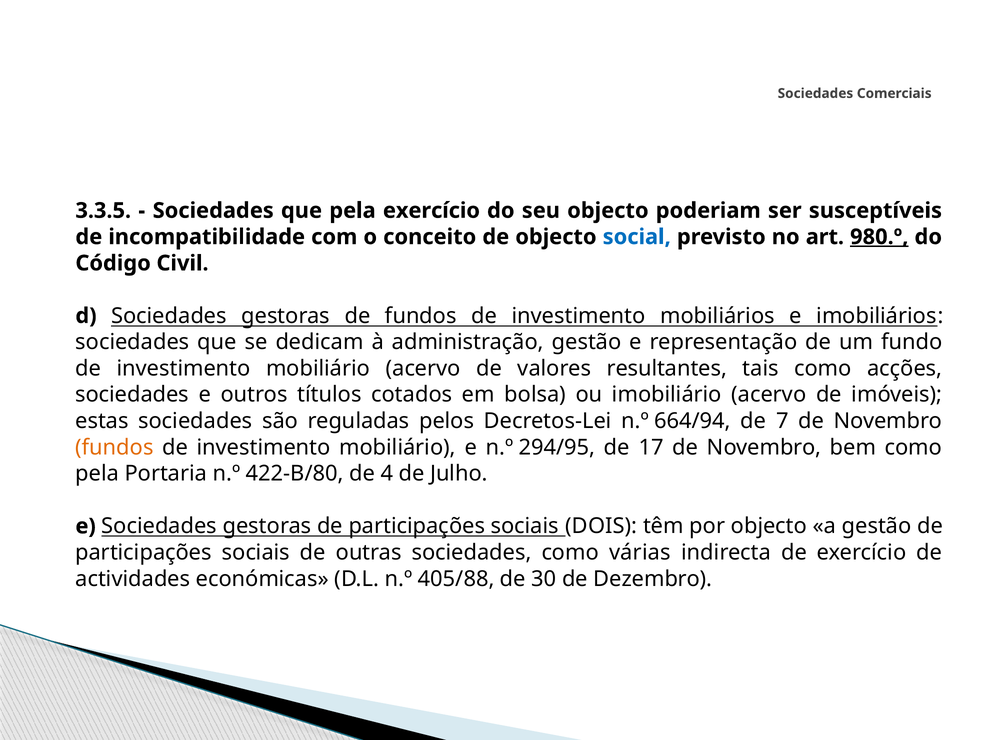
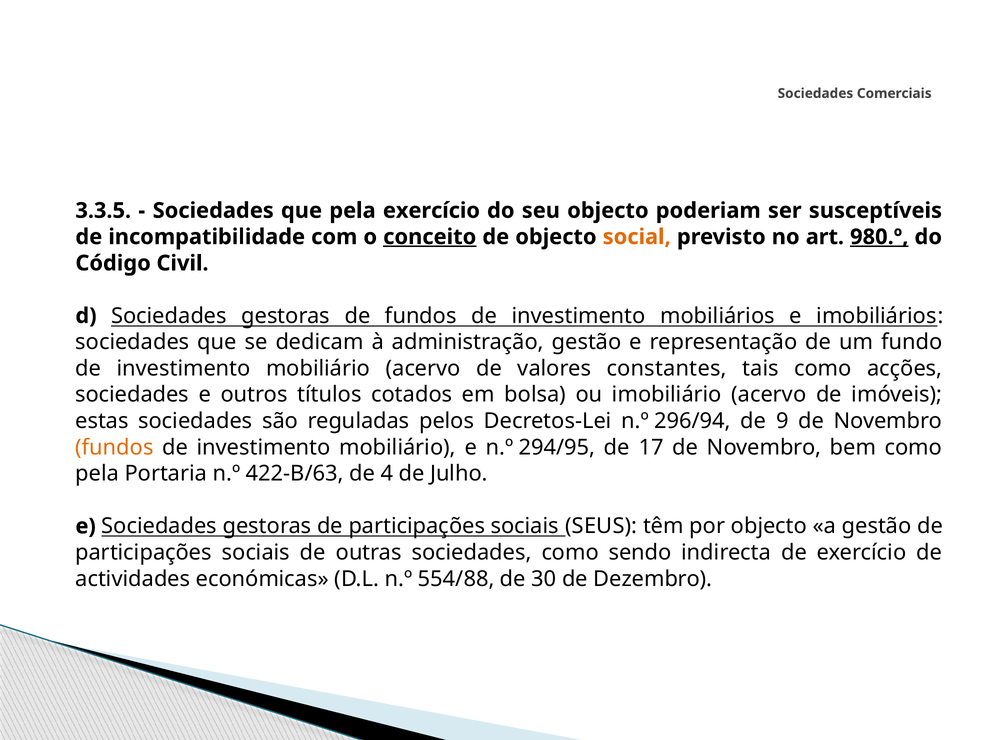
conceito underline: none -> present
social colour: blue -> orange
resultantes: resultantes -> constantes
664/94: 664/94 -> 296/94
7: 7 -> 9
422-B/80: 422-B/80 -> 422-B/63
DOIS: DOIS -> SEUS
várias: várias -> sendo
405/88: 405/88 -> 554/88
